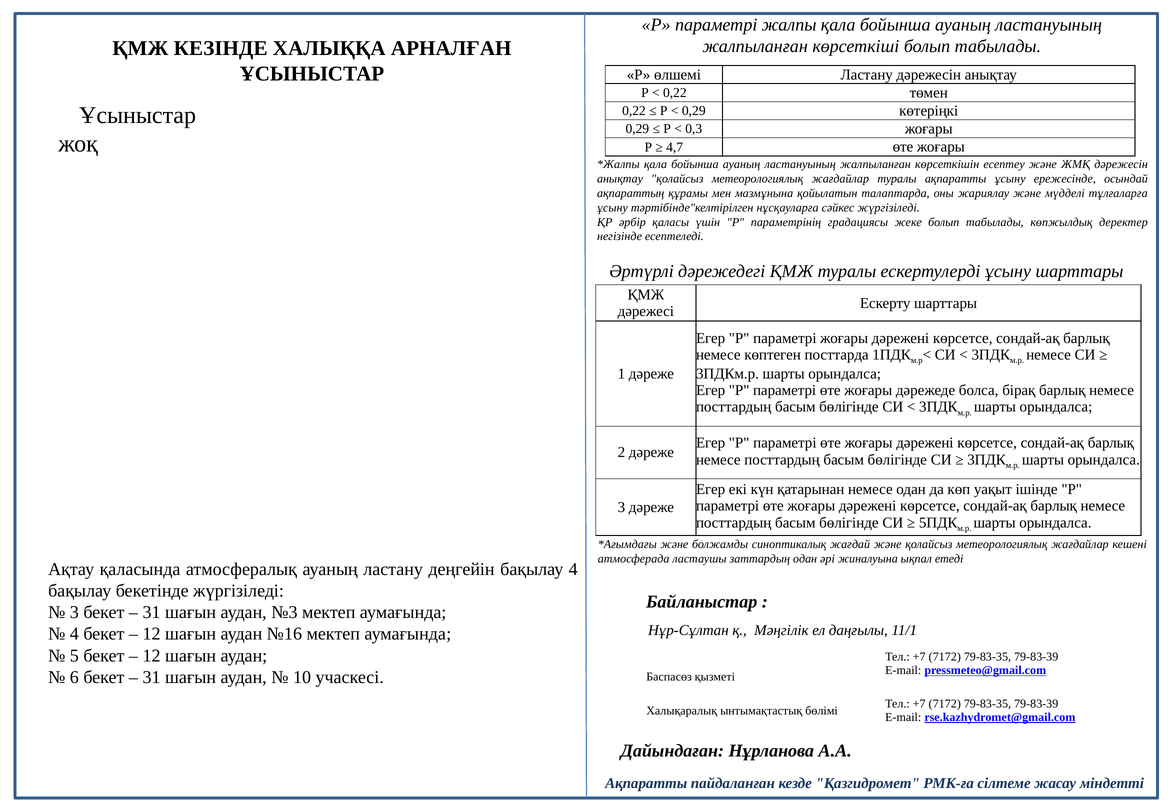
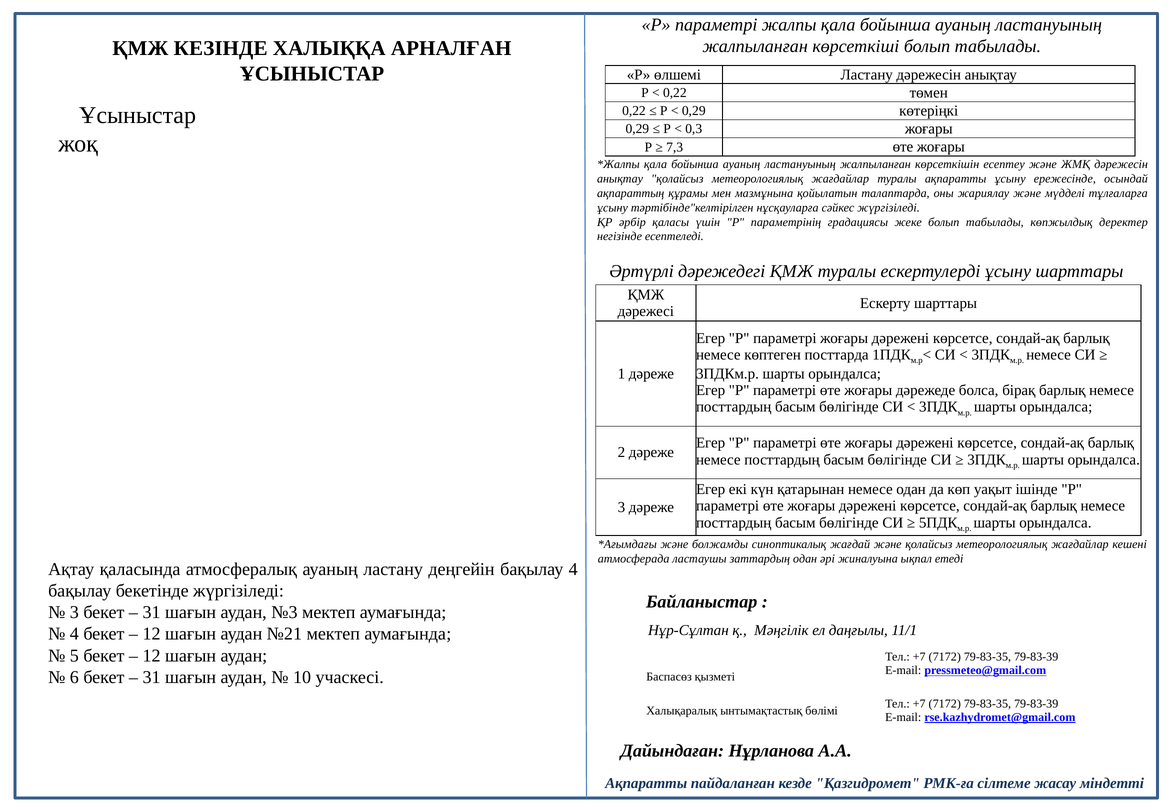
4,7: 4,7 -> 7,3
№16: №16 -> №21
